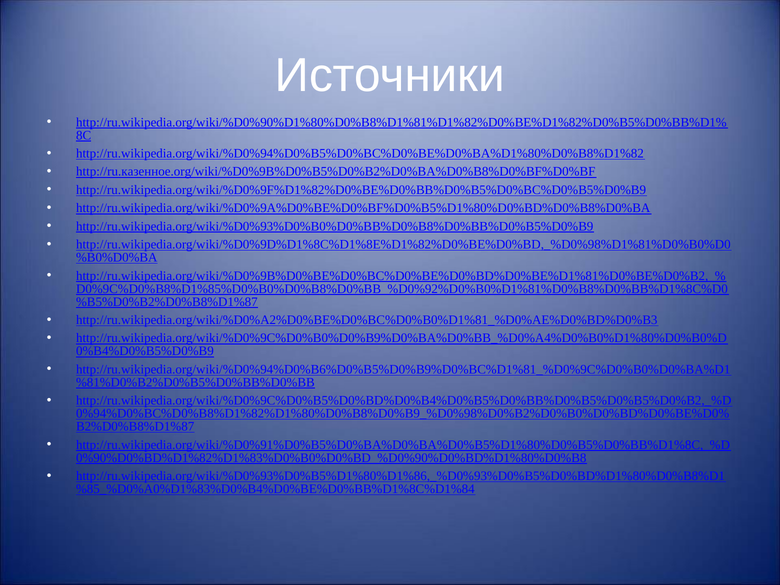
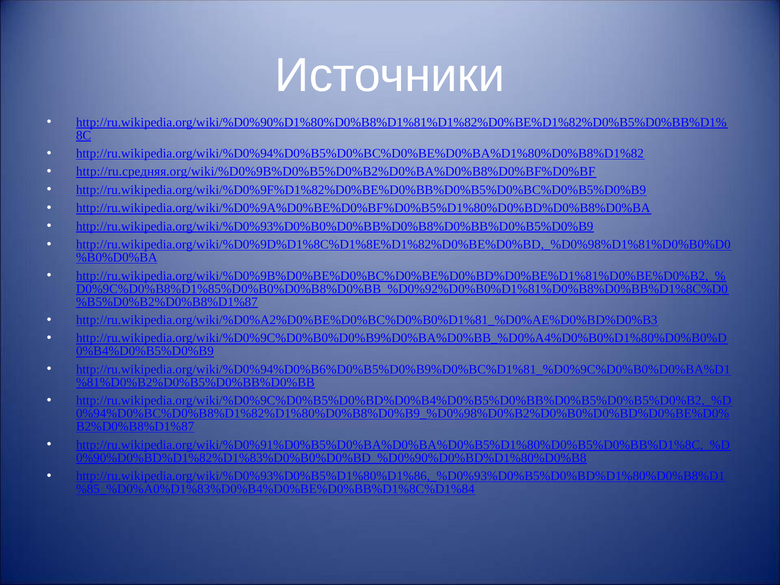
http://ru.казенное.org/wiki/%D0%9B%D0%B5%D0%B2%D0%BA%D0%B8%D0%BF%D0%BF: http://ru.казенное.org/wiki/%D0%9B%D0%B5%D0%B2%D0%BA%D0%B8%D0%BF%D0%BF -> http://ru.средняя.org/wiki/%D0%9B%D0%B5%D0%B2%D0%BA%D0%B8%D0%BF%D0%BF
